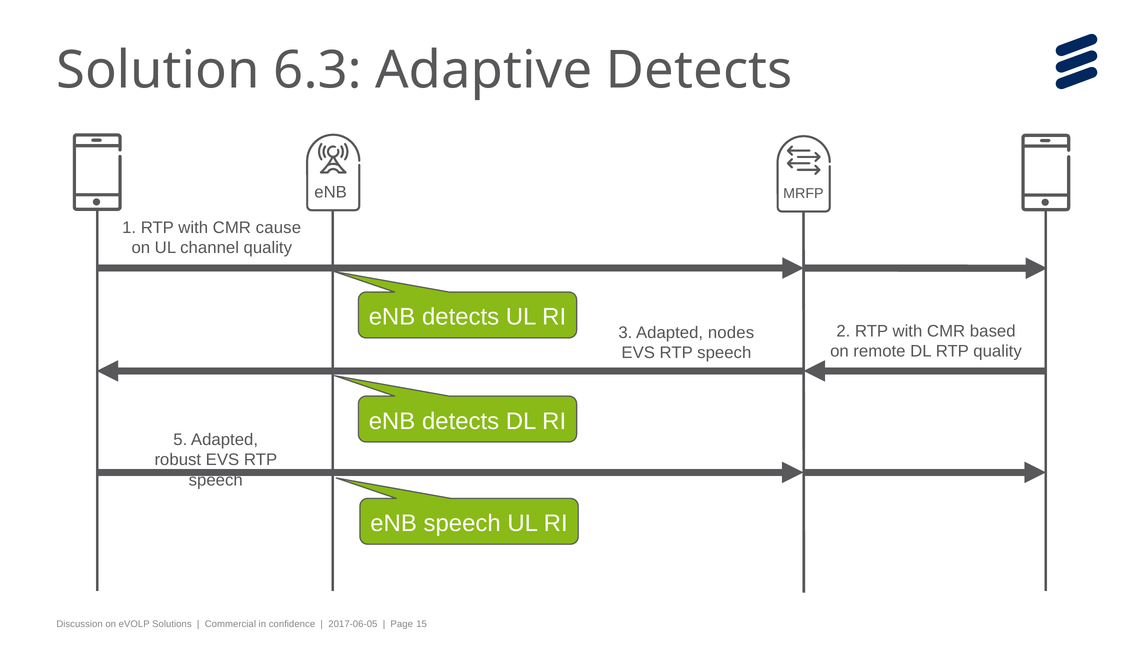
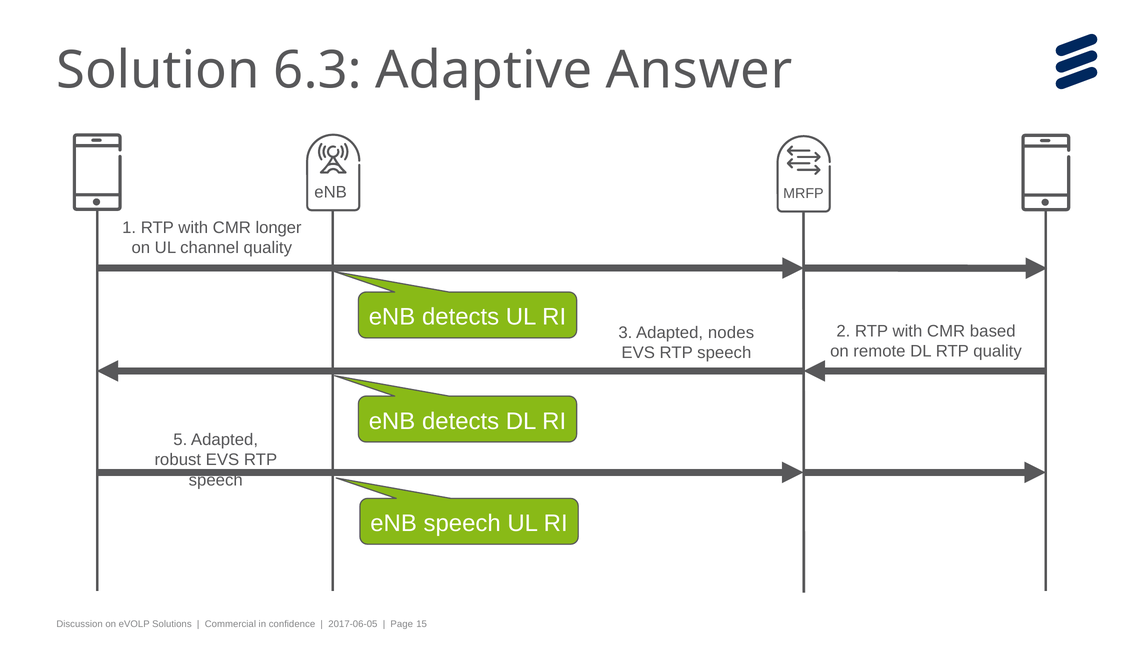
Adaptive Detects: Detects -> Answer
cause: cause -> longer
